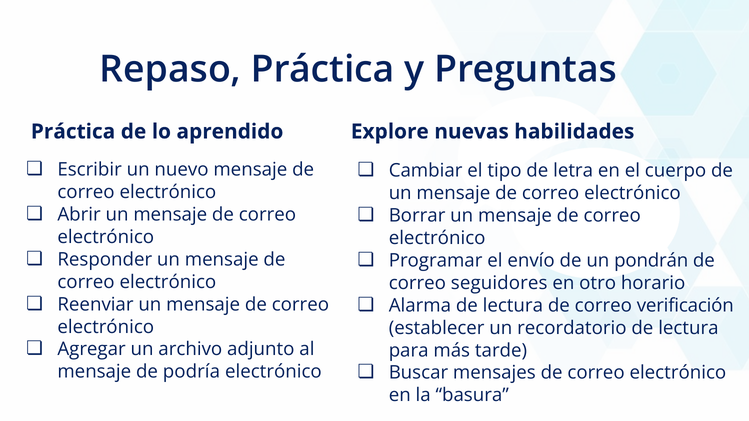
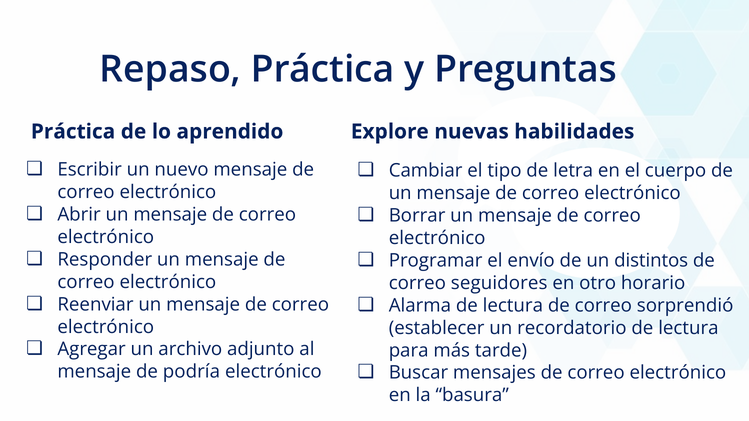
pondrán: pondrán -> distintos
verificación: verificación -> sorprendió
